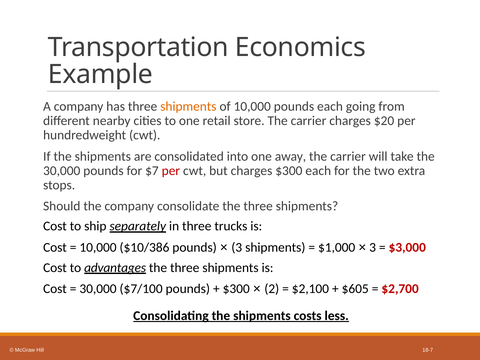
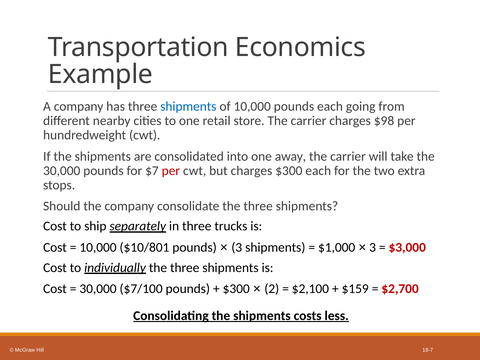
shipments at (188, 106) colour: orange -> blue
$20: $20 -> $98
$10/386: $10/386 -> $10/801
advantages: advantages -> individually
$605: $605 -> $159
